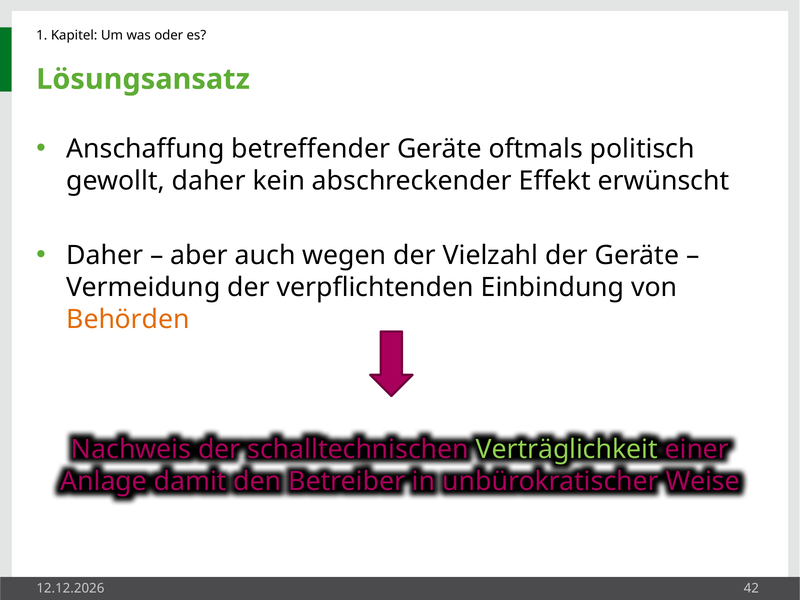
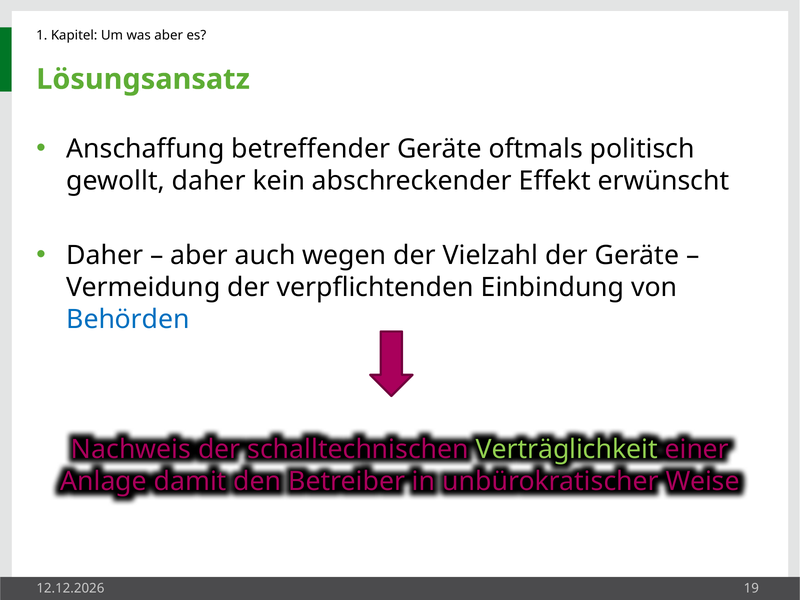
was oder: oder -> aber
Behörden colour: orange -> blue
42: 42 -> 19
